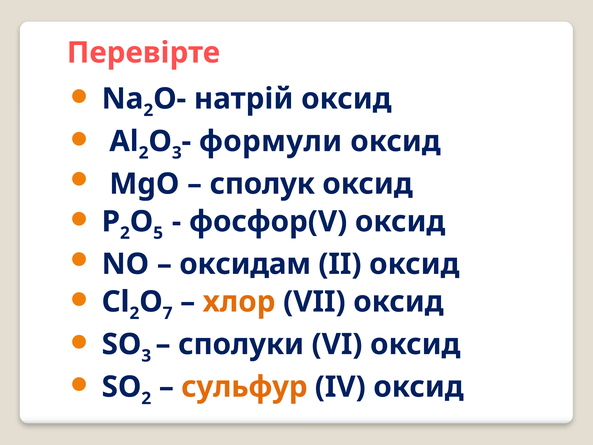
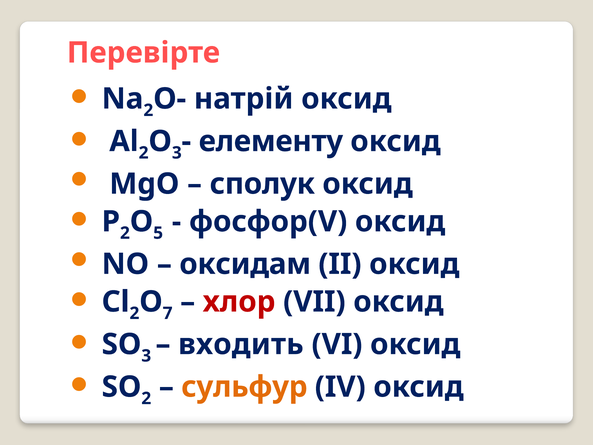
формули: формули -> елементу
хлор colour: orange -> red
сполуки: сполуки -> входить
